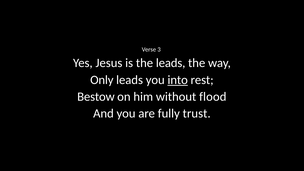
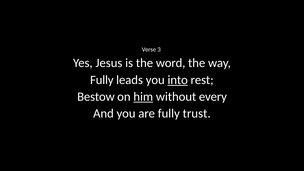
the leads: leads -> word
Only at (102, 80): Only -> Fully
him underline: none -> present
flood: flood -> every
